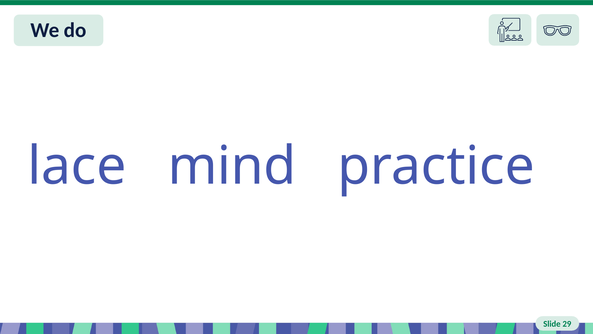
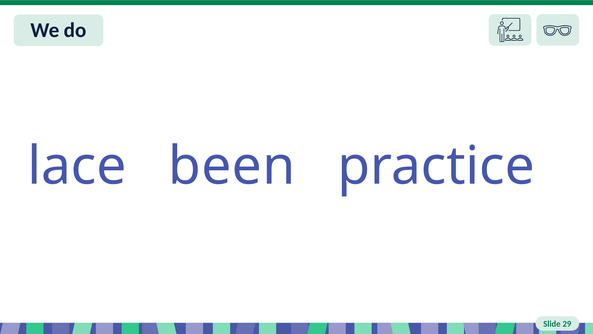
mind: mind -> been
